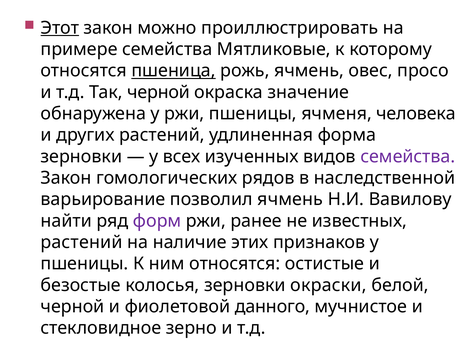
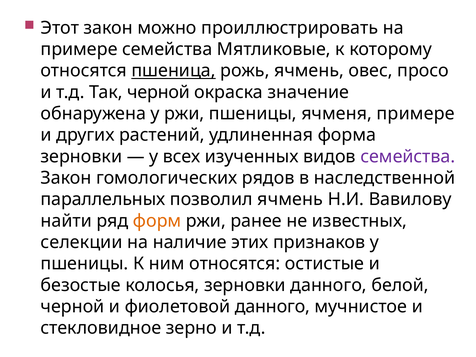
Этот underline: present -> none
ячменя человека: человека -> примере
варьирование: варьирование -> параллельных
форм colour: purple -> orange
растений at (82, 242): растений -> селекции
зерновки окраски: окраски -> данного
